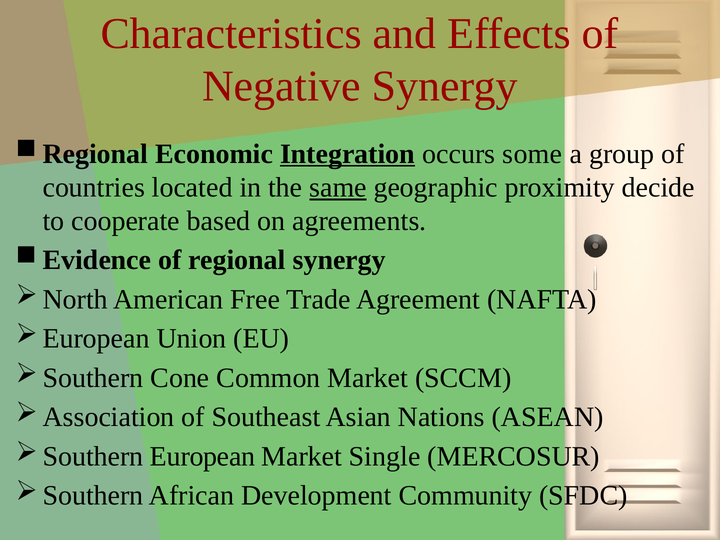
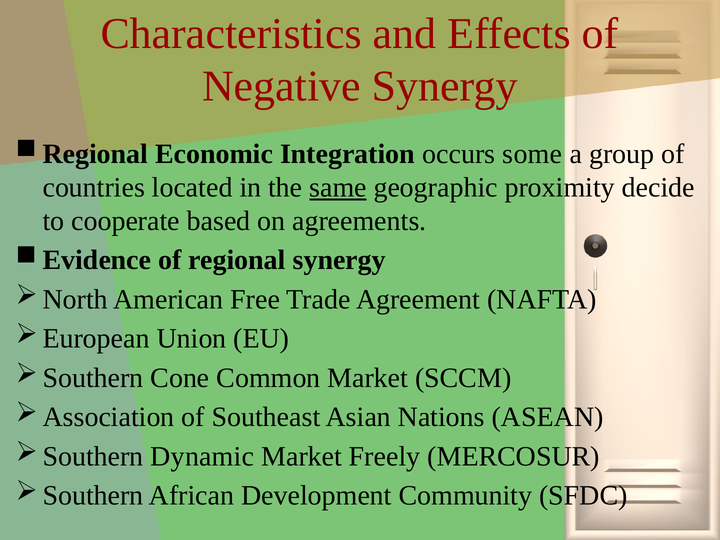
Integration underline: present -> none
European: European -> Dynamic
Single: Single -> Freely
